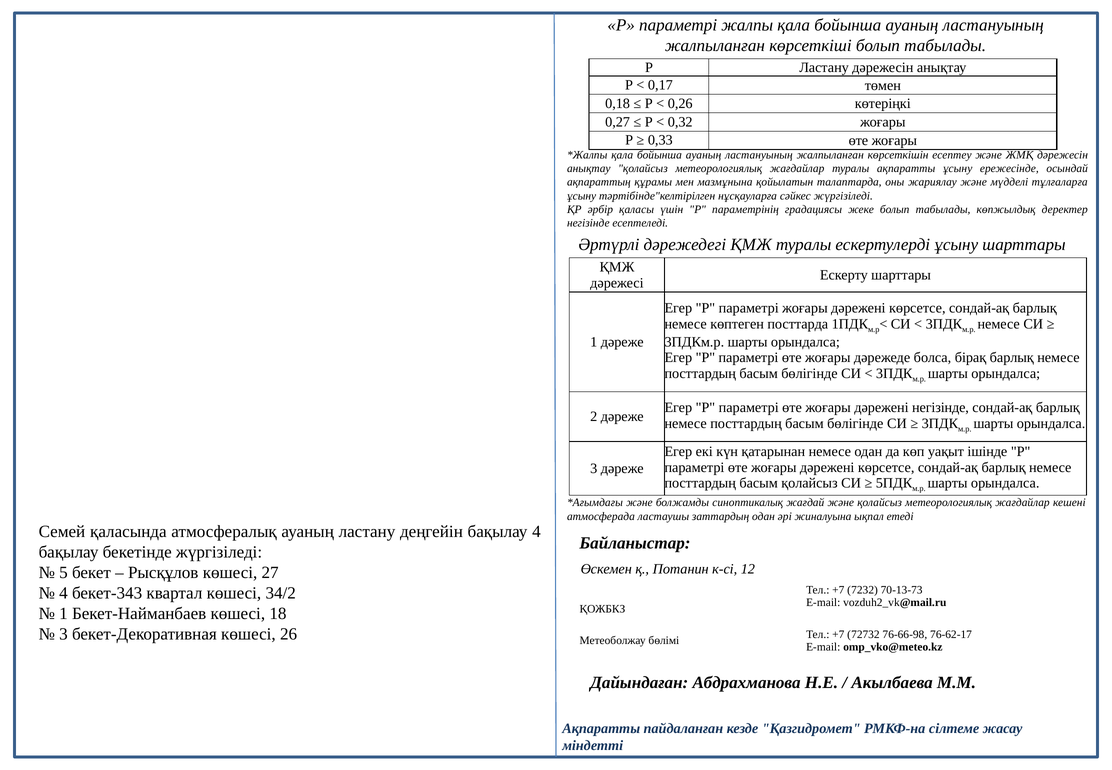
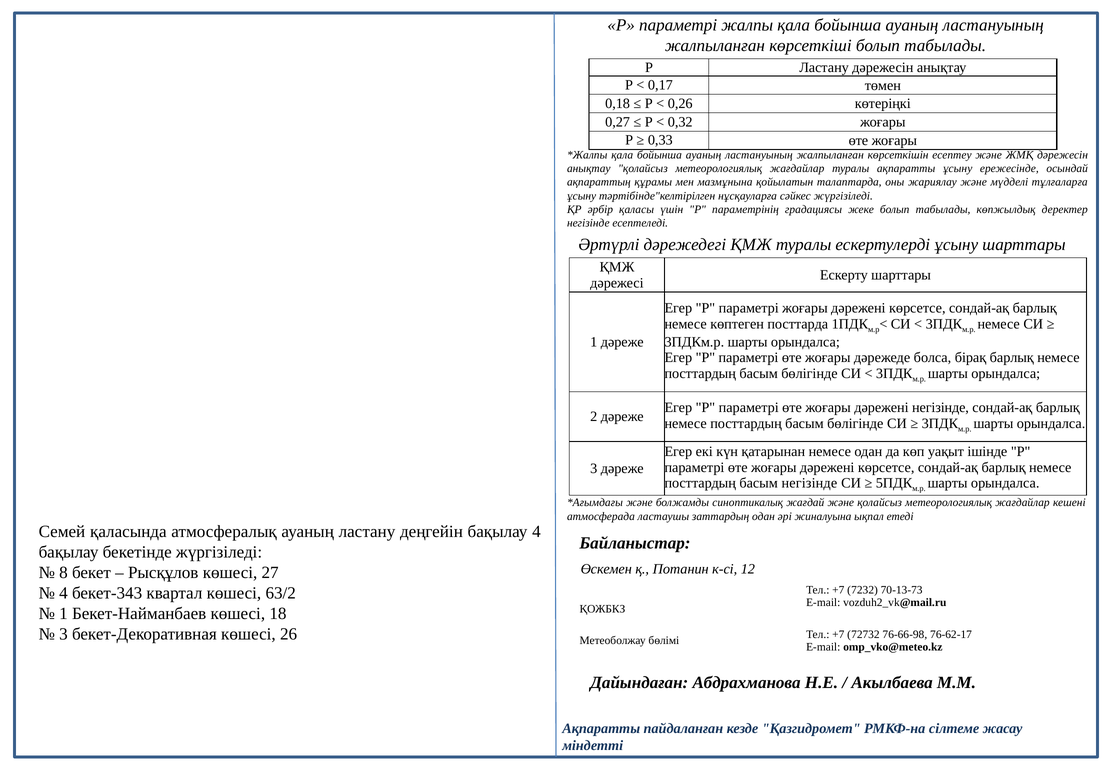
басым қолайсыз: қолайсыз -> негізінде
5: 5 -> 8
34/2: 34/2 -> 63/2
